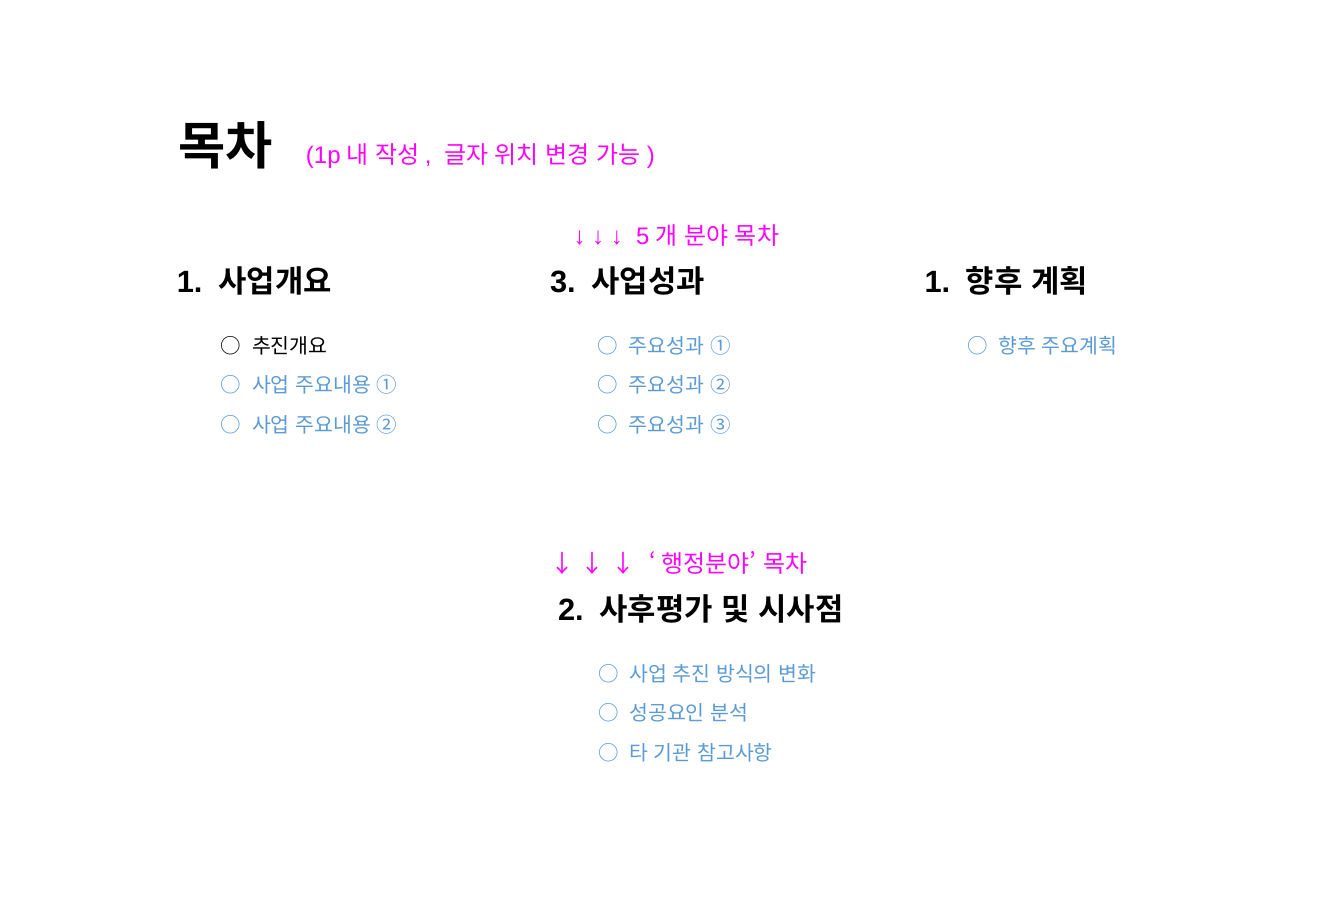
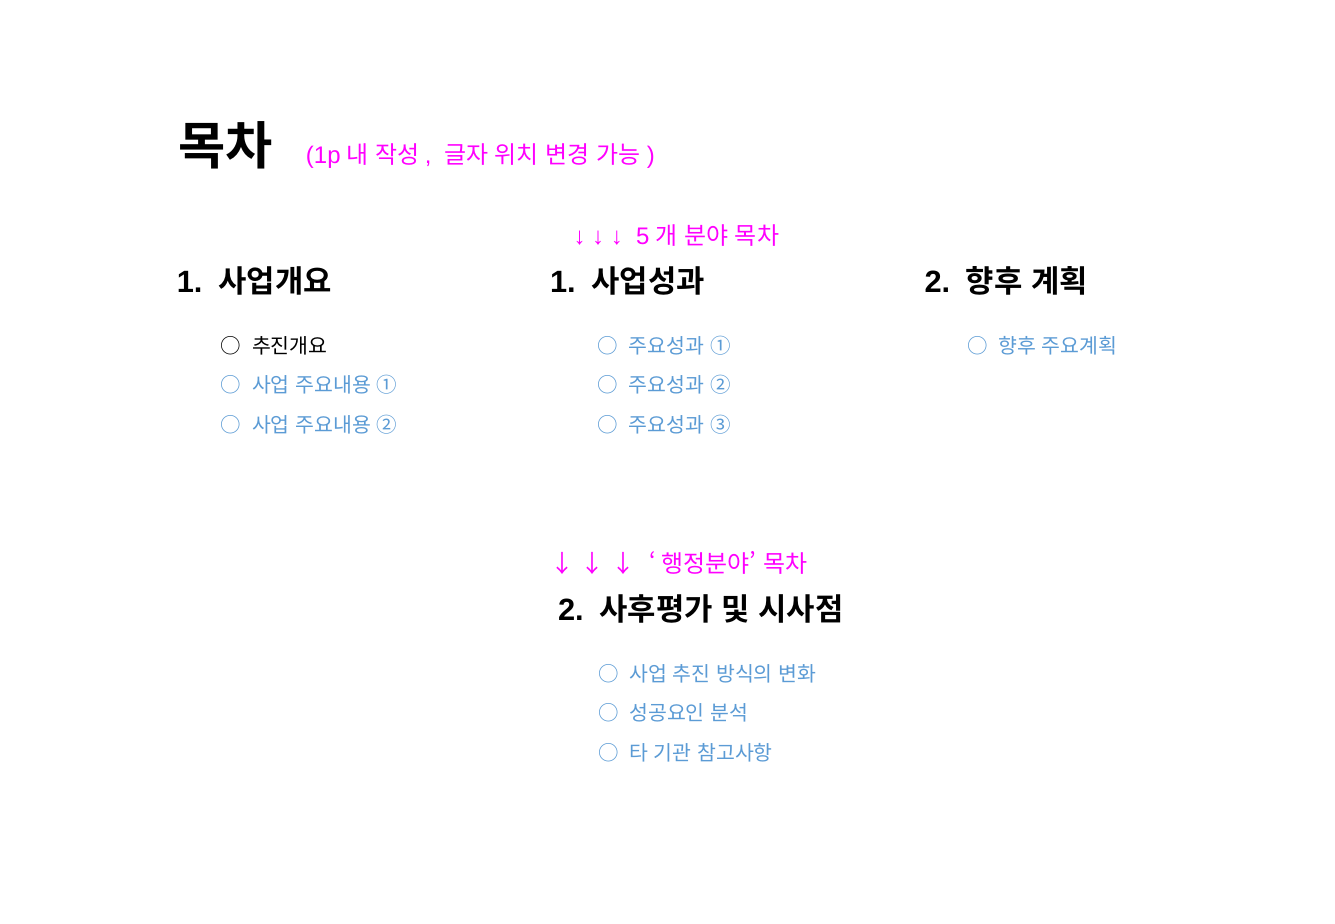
3 at (563, 282): 3 -> 1
1 at (937, 282): 1 -> 2
